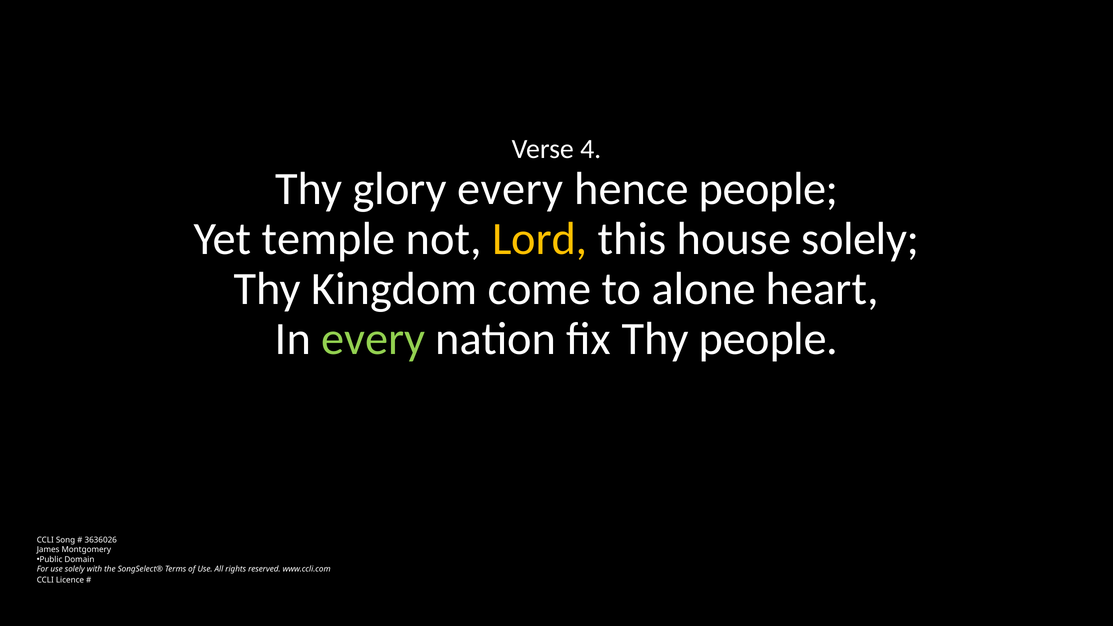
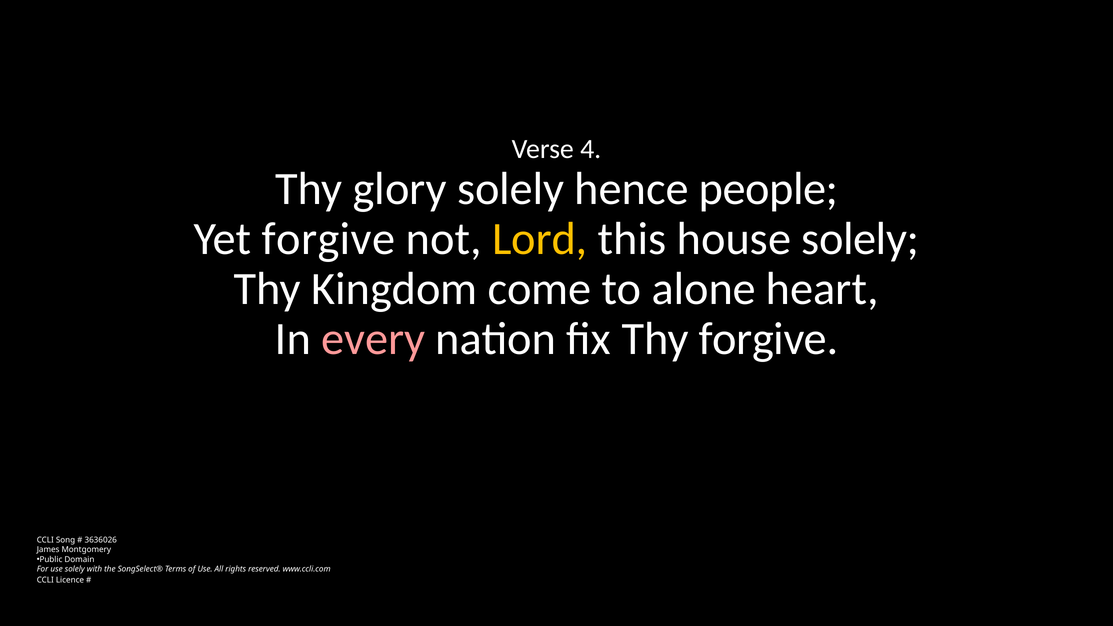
glory every: every -> solely
Yet temple: temple -> forgive
every at (373, 339) colour: light green -> pink
Thy people: people -> forgive
